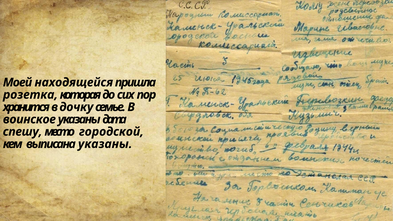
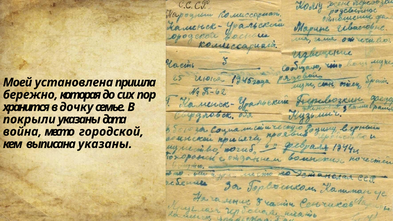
находящейся: находящейся -> установлена
розетка: розетка -> бережно
воинское: воинское -> покрыли
спешу: спешу -> война
